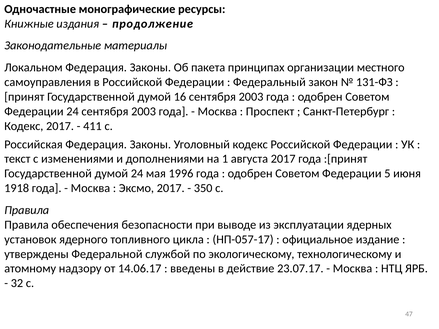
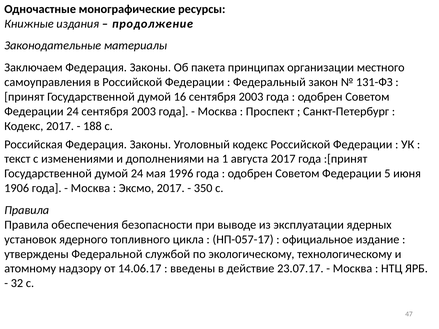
Локальном: Локальном -> Заключаем
411: 411 -> 188
1918: 1918 -> 1906
